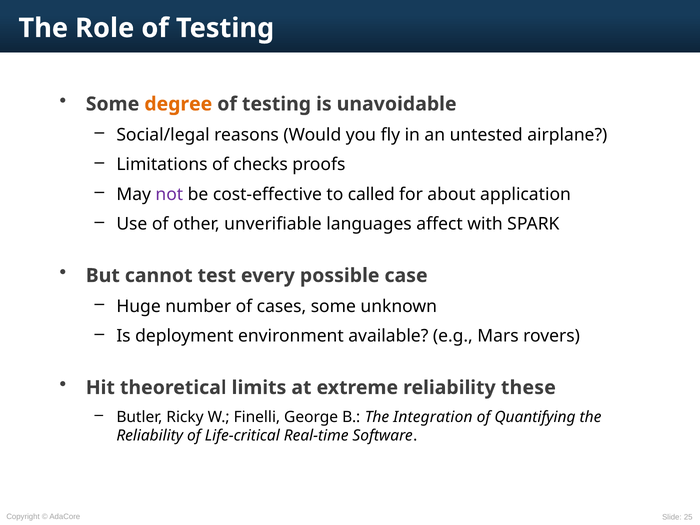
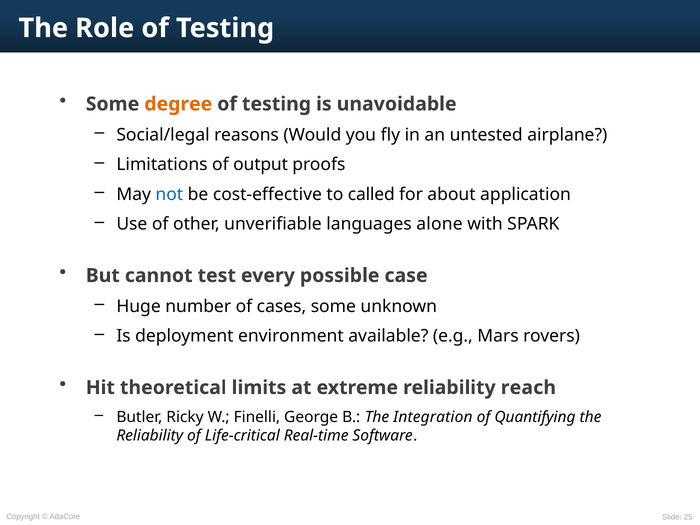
checks: checks -> output
not colour: purple -> blue
affect: affect -> alone
these: these -> reach
